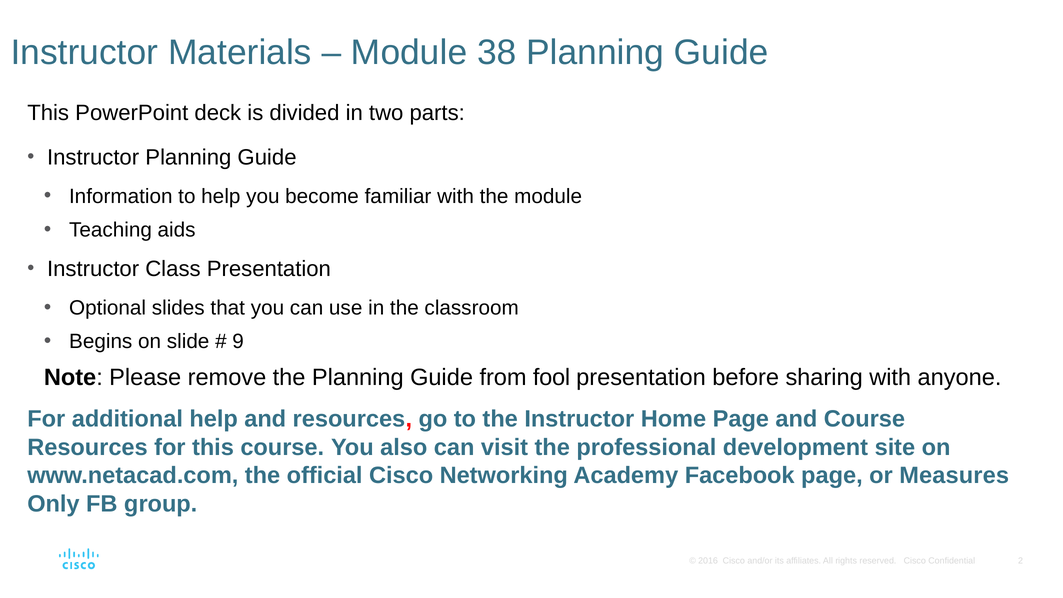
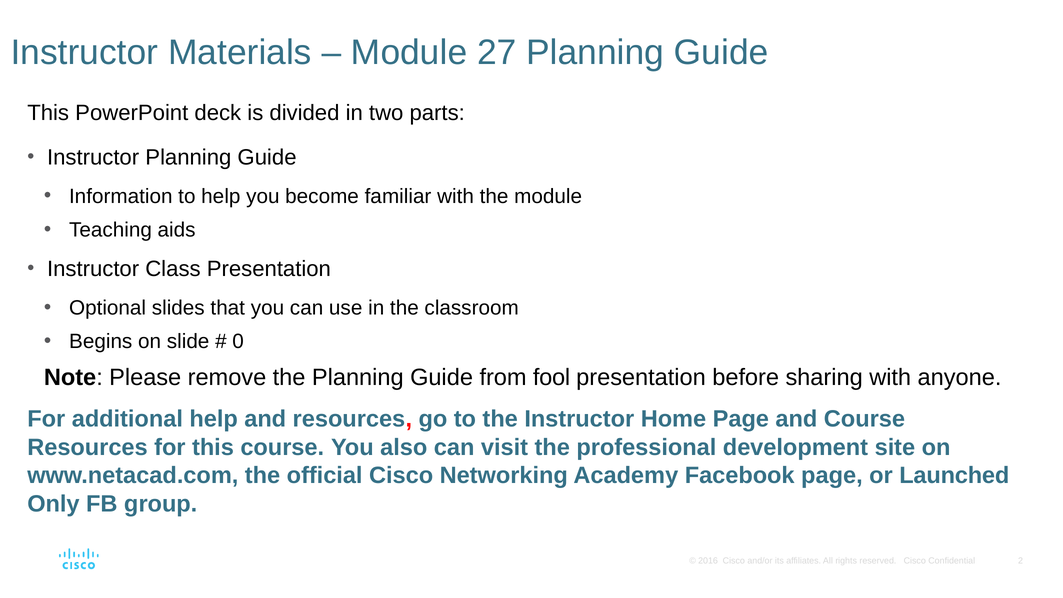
38: 38 -> 27
9: 9 -> 0
Measures: Measures -> Launched
